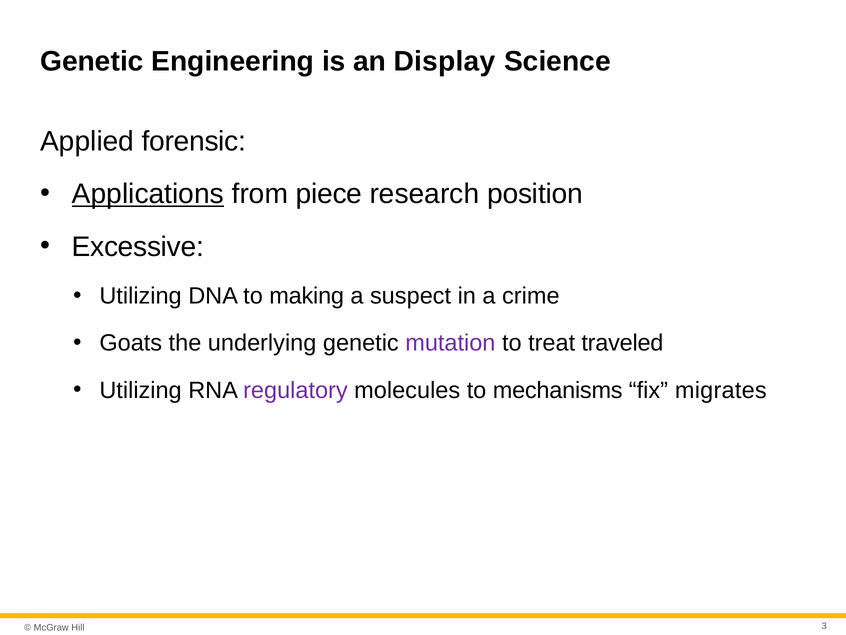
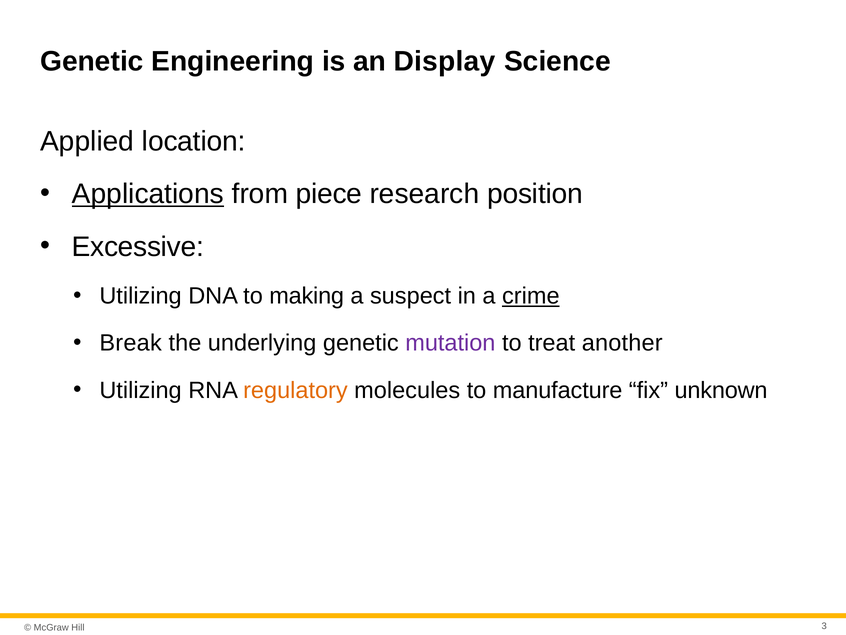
forensic: forensic -> location
crime underline: none -> present
Goats: Goats -> Break
traveled: traveled -> another
regulatory colour: purple -> orange
mechanisms: mechanisms -> manufacture
migrates: migrates -> unknown
